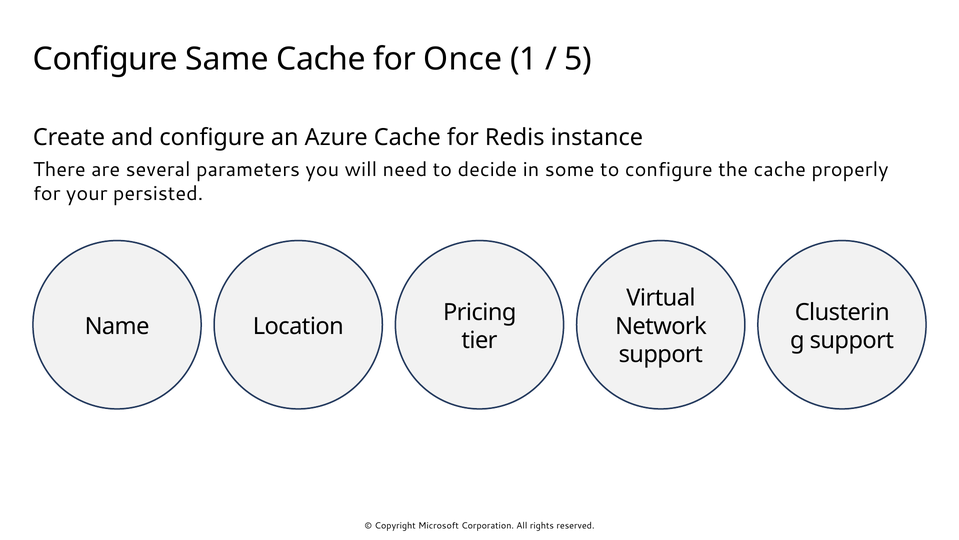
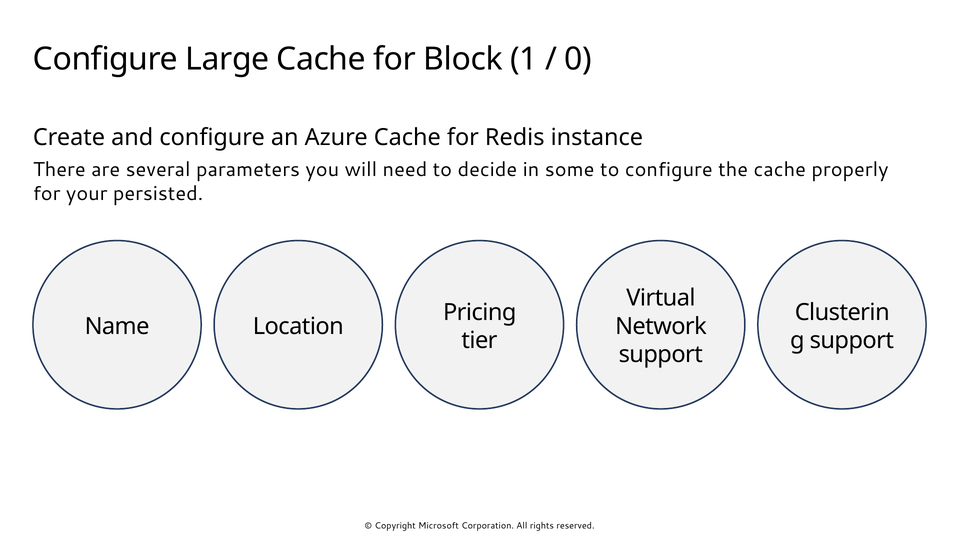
Same: Same -> Large
Once: Once -> Block
5: 5 -> 0
